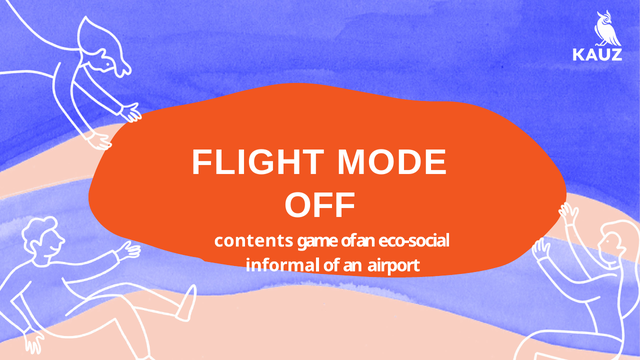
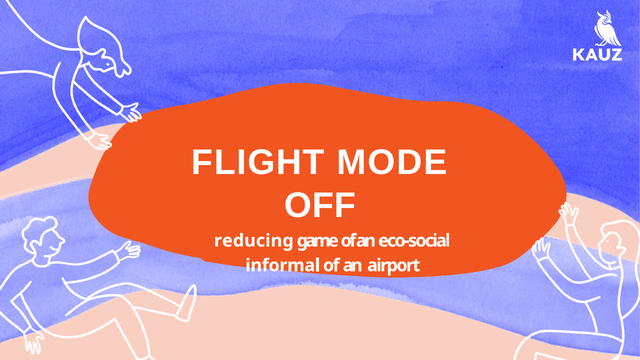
contents: contents -> reducing
